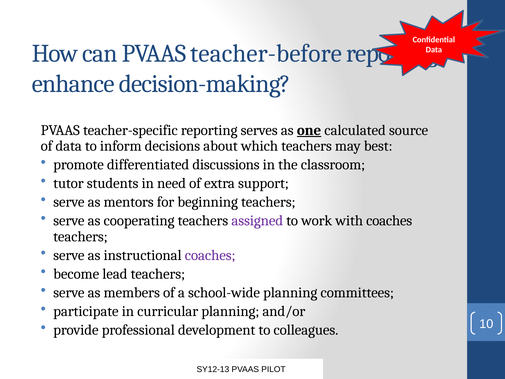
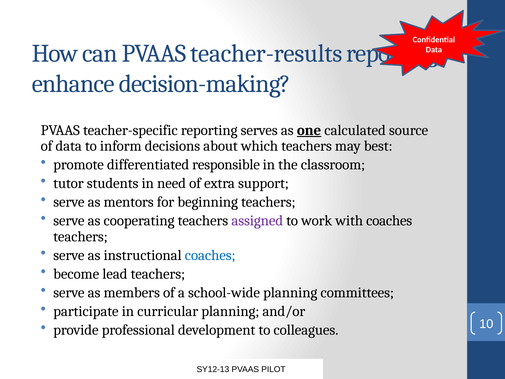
teacher-before: teacher-before -> teacher-results
discussions: discussions -> responsible
coaches at (210, 255) colour: purple -> blue
